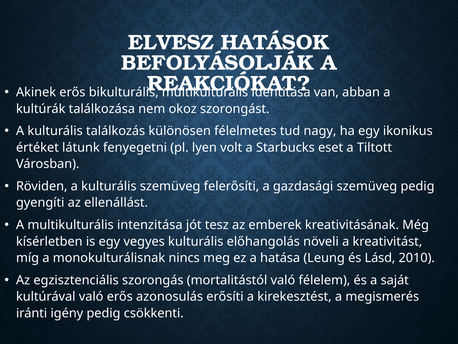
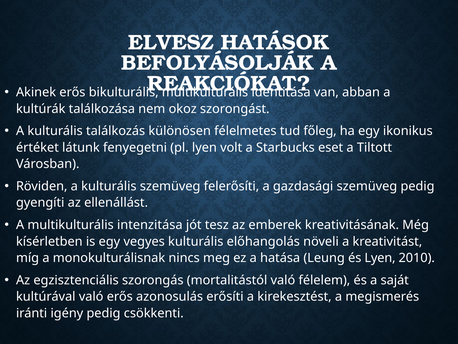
nagy: nagy -> főleg
és Lásd: Lásd -> Lyen
